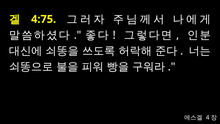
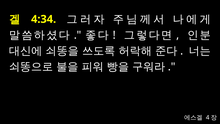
4:75: 4:75 -> 4:34
